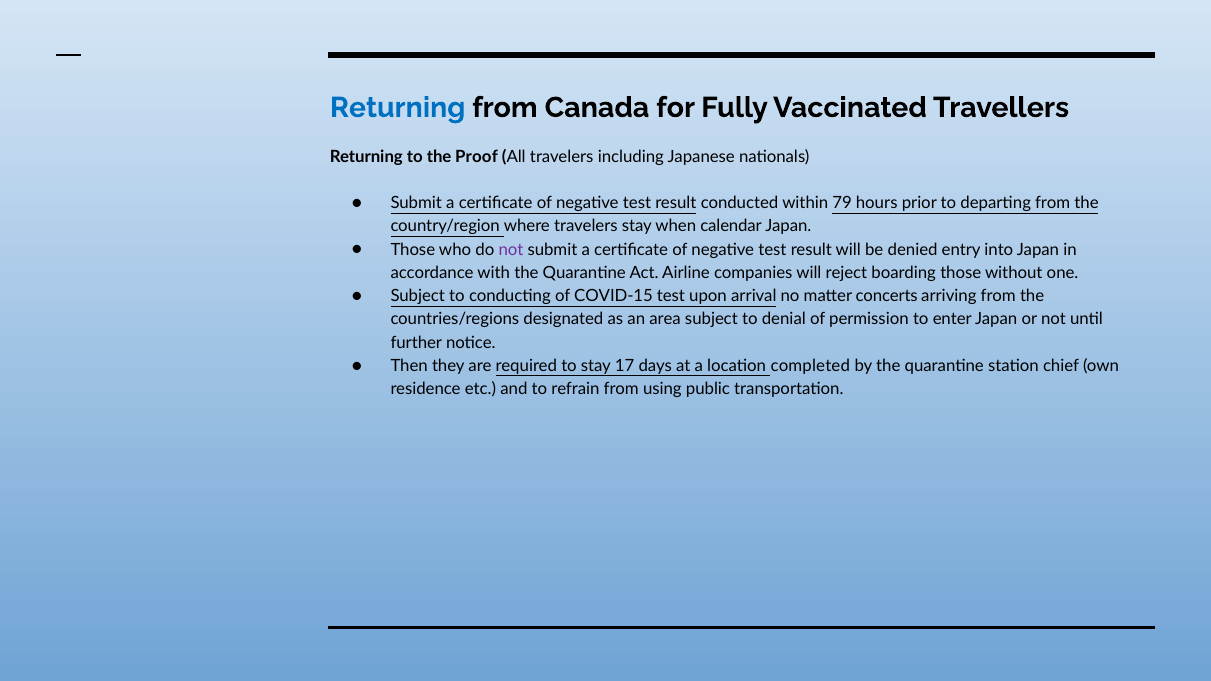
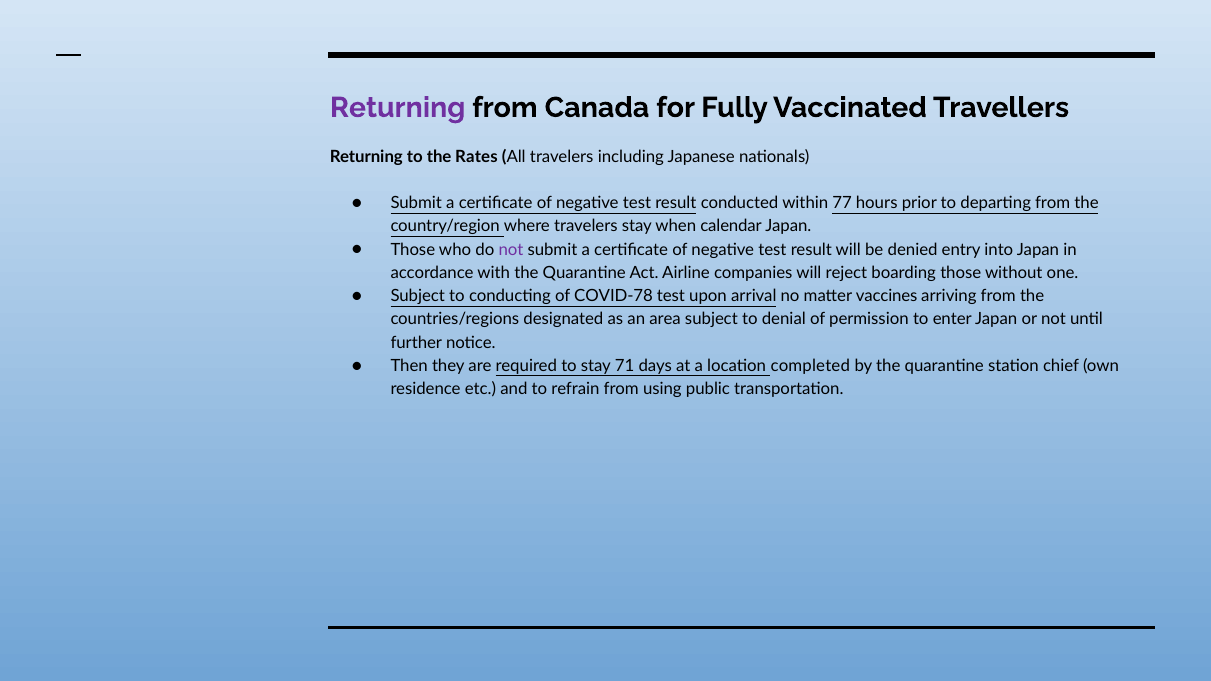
Returning at (398, 108) colour: blue -> purple
Proof: Proof -> Rates
79: 79 -> 77
COVID-15: COVID-15 -> COVID-78
concerts: concerts -> vaccines
17: 17 -> 71
